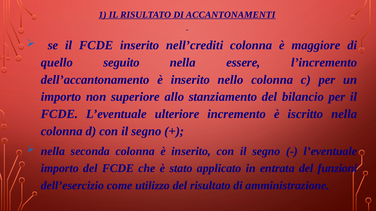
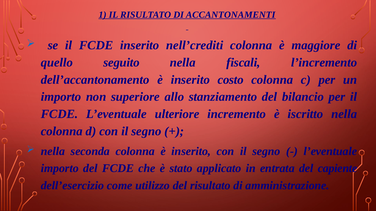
essere: essere -> fiscali
nello: nello -> costo
funzioni: funzioni -> capiente
